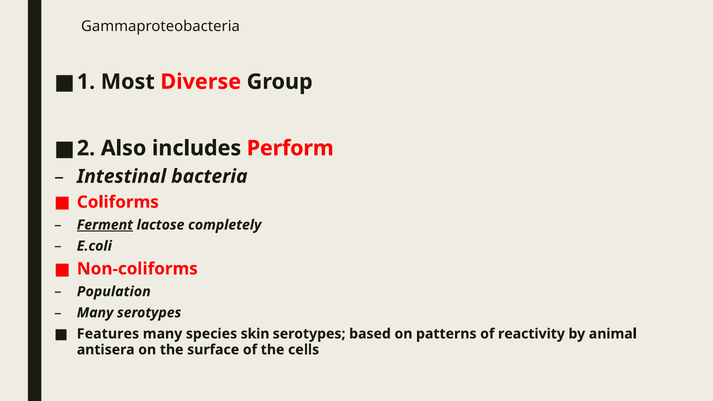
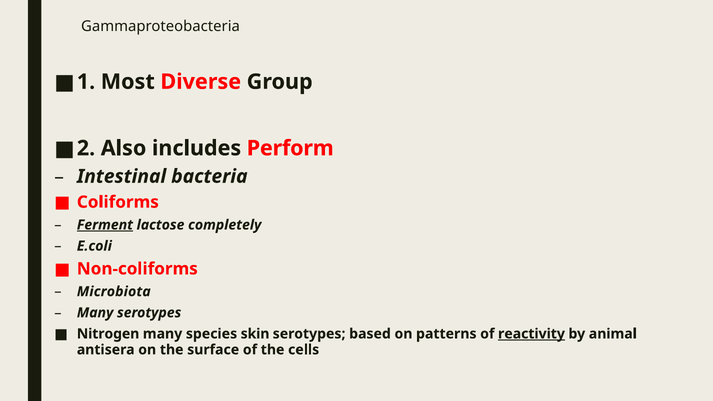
Population: Population -> Microbiota
Features: Features -> Nitrogen
reactivity underline: none -> present
